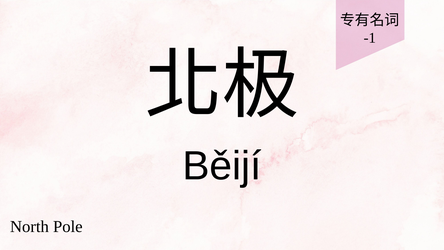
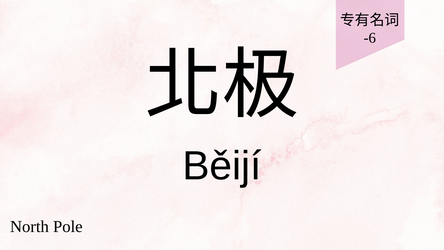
-1: -1 -> -6
